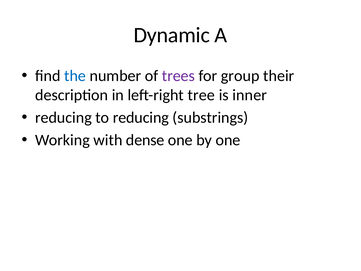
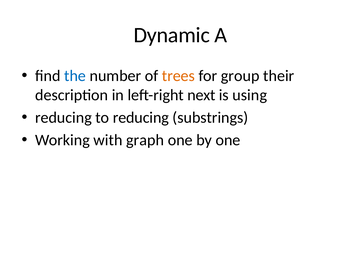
trees colour: purple -> orange
tree: tree -> next
inner: inner -> using
dense: dense -> graph
